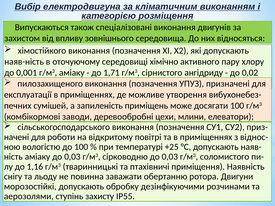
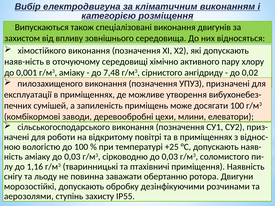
1,71: 1,71 -> 7,48
